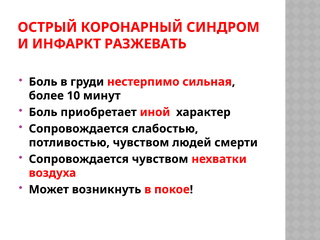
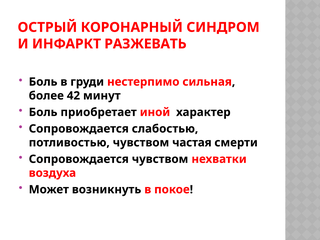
10: 10 -> 42
людей: людей -> частая
